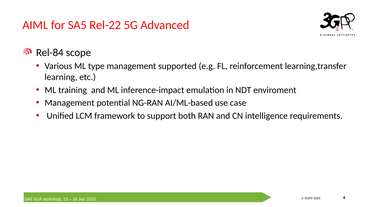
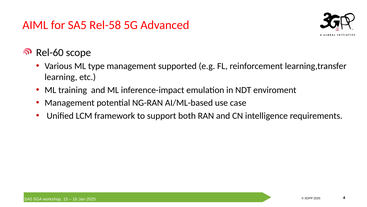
Rel-22: Rel-22 -> Rel-58
Rel-84: Rel-84 -> Rel-60
